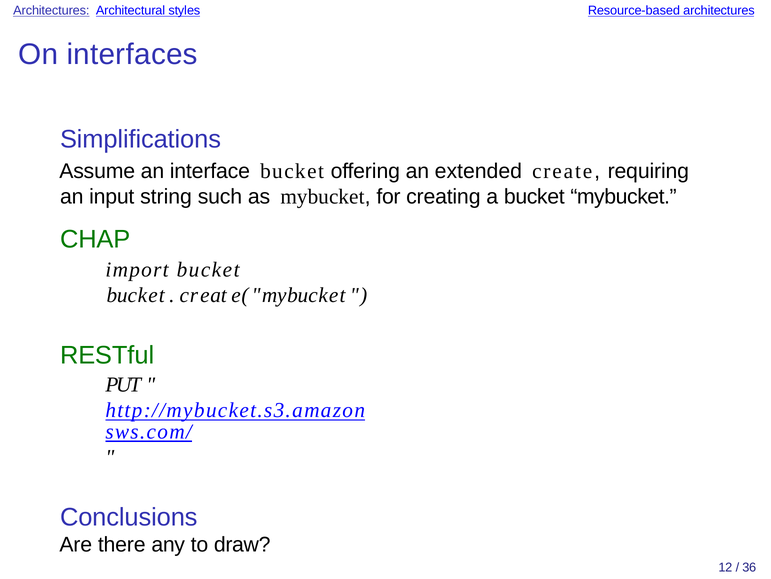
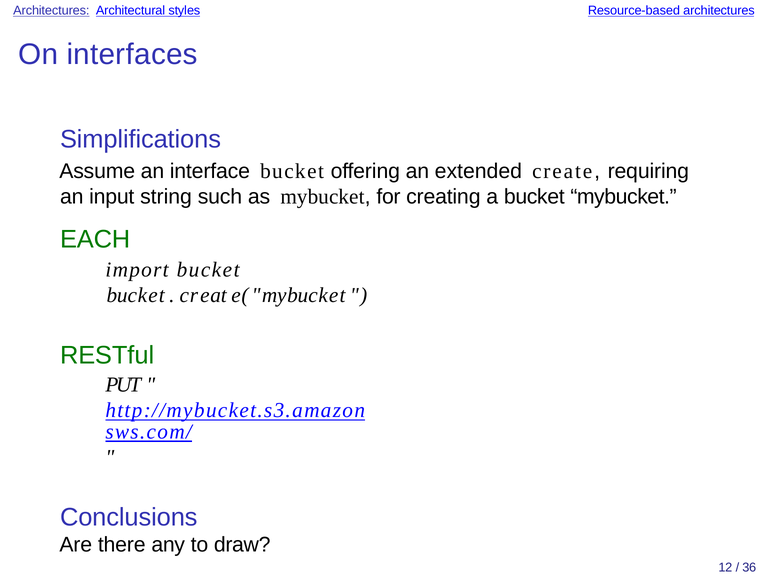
CHAP: CHAP -> EACH
